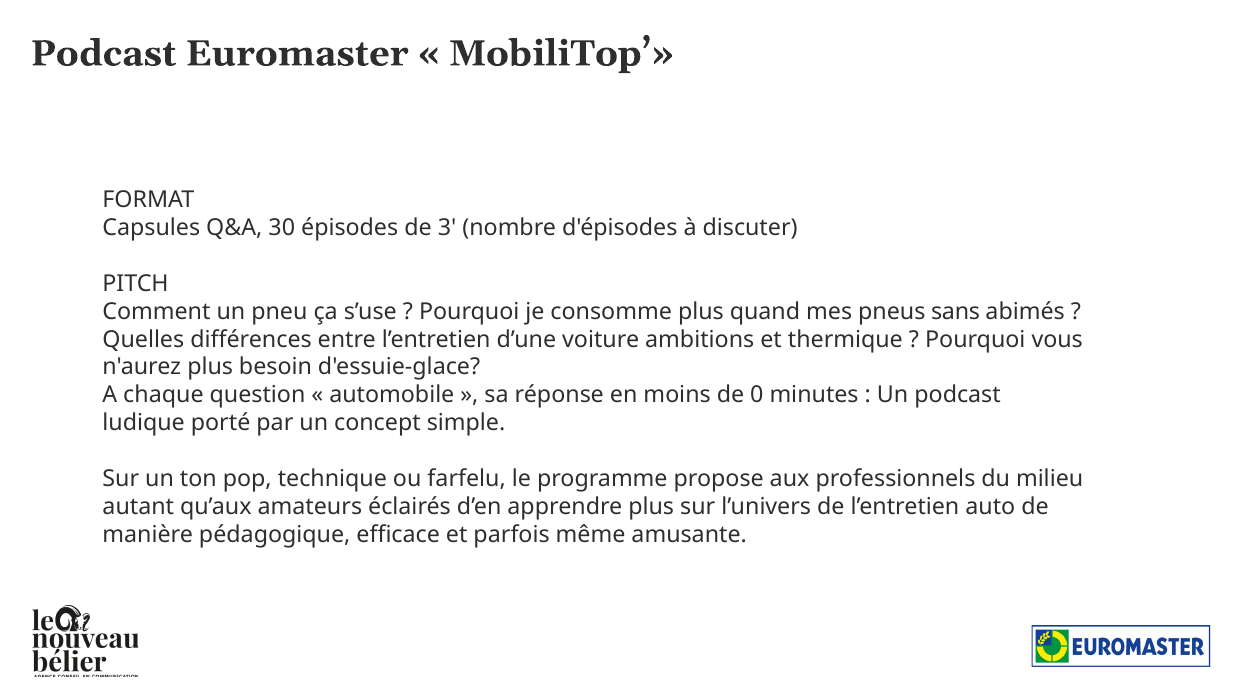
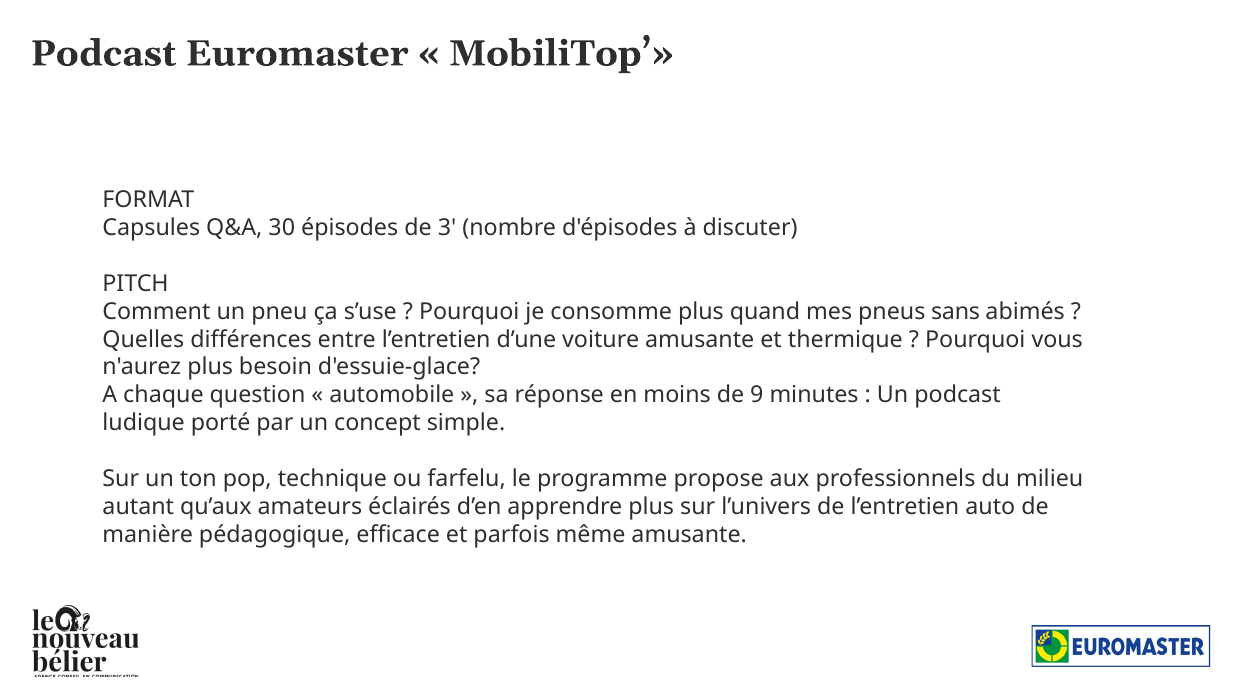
voiture ambitions: ambitions -> amusante
0: 0 -> 9
